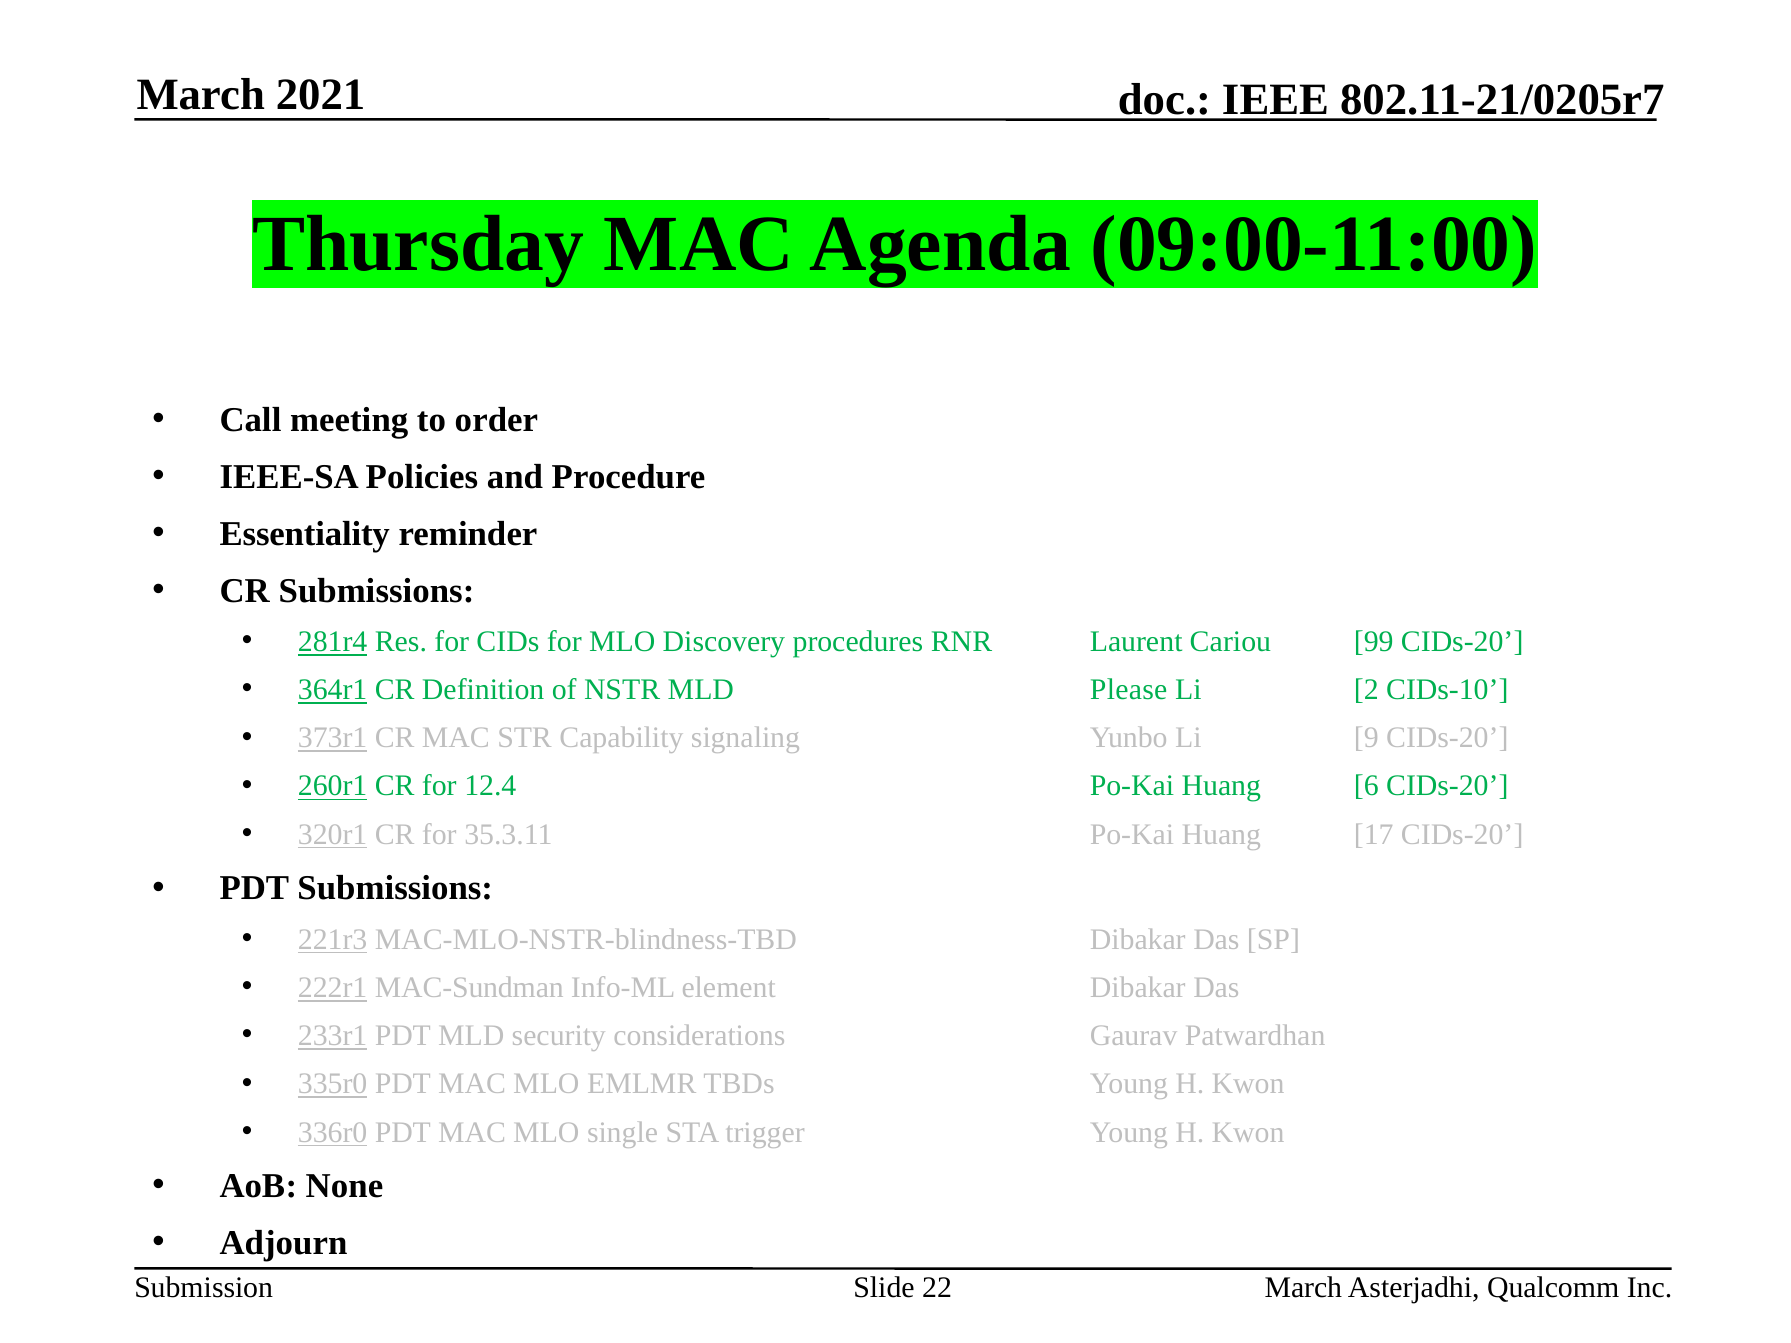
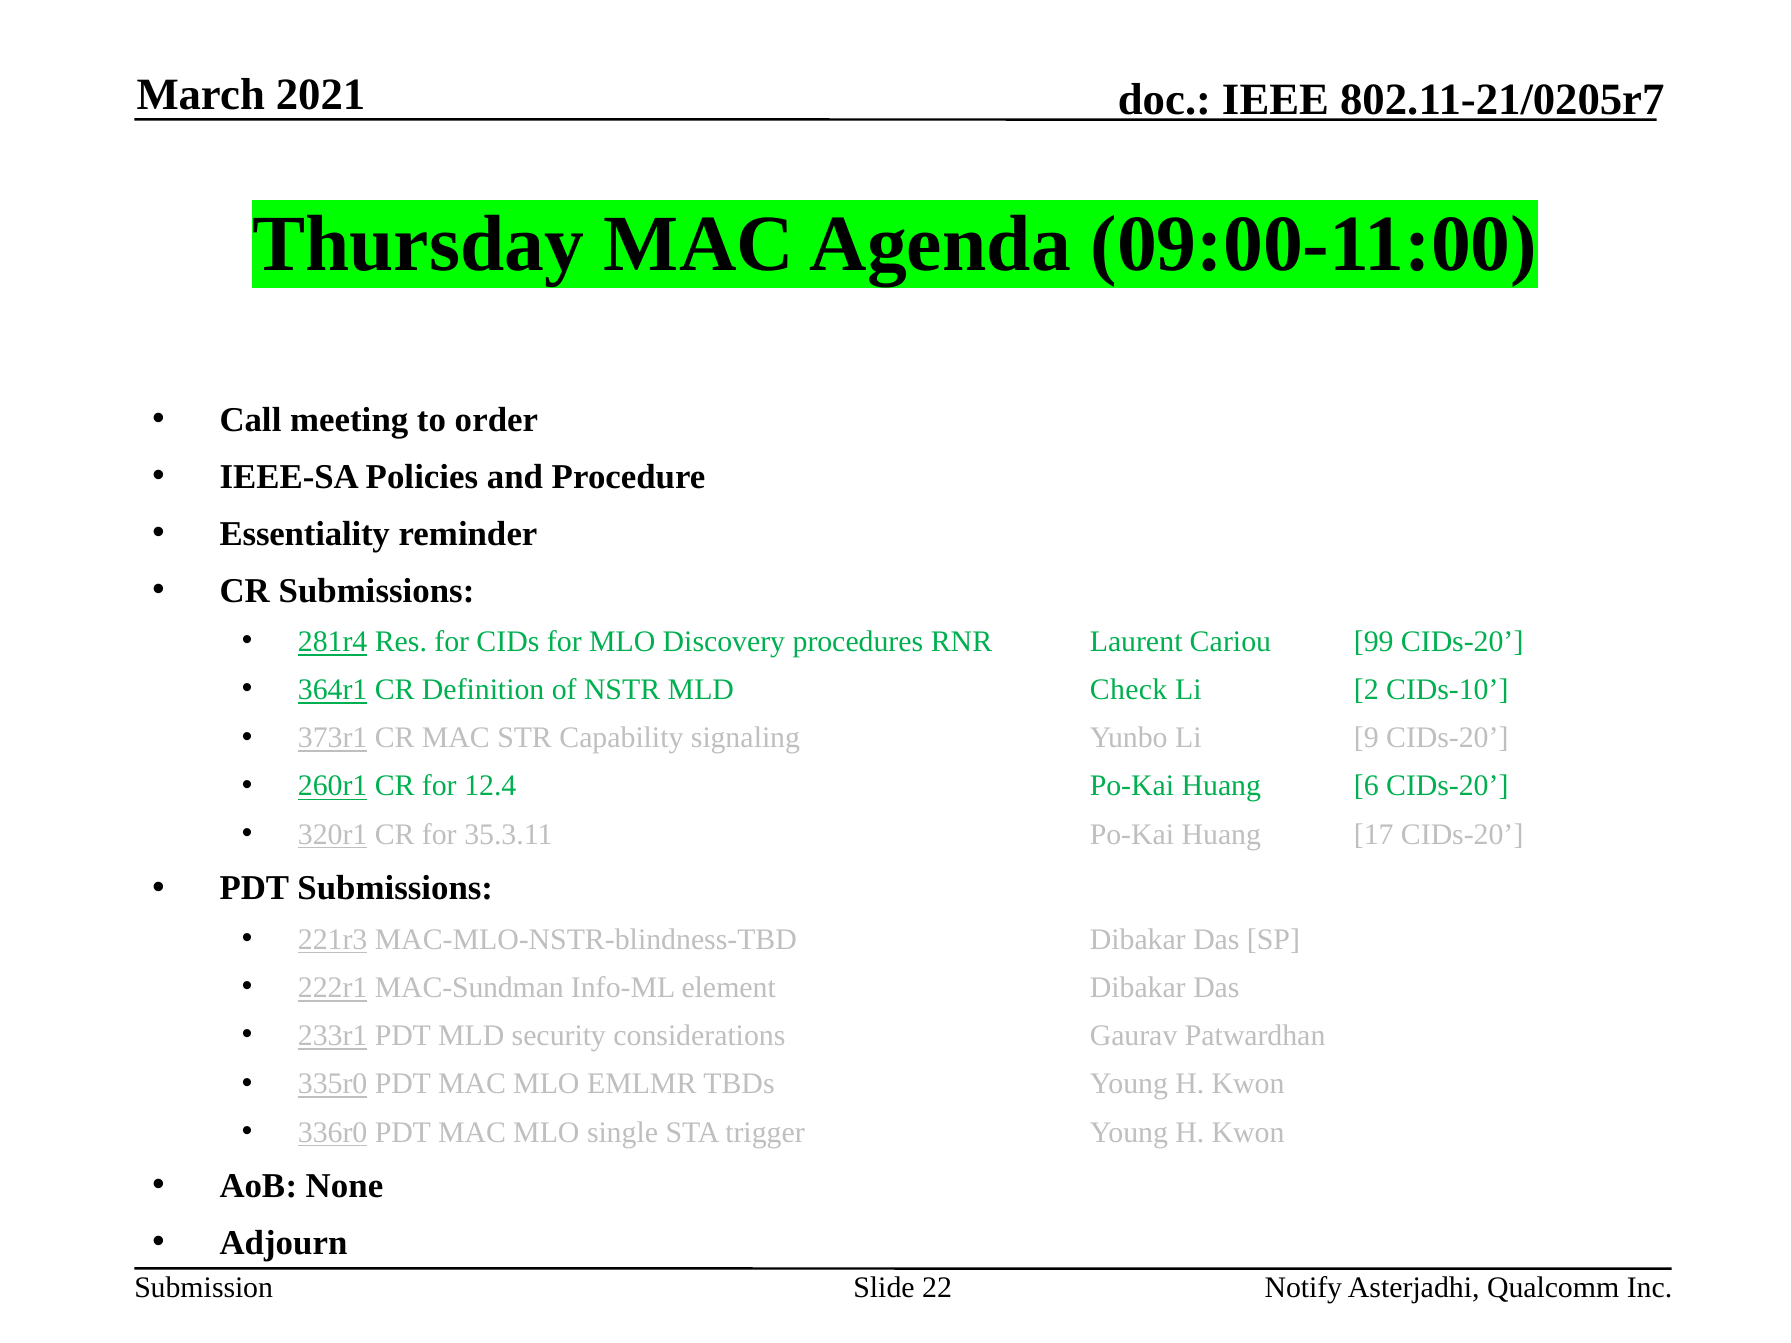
Please: Please -> Check
March at (1303, 1288): March -> Notify
